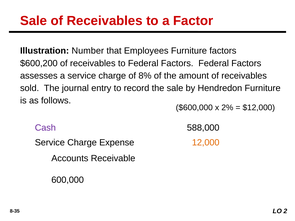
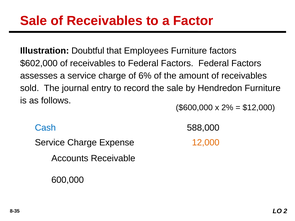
Number: Number -> Doubtful
$600,200: $600,200 -> $602,000
8%: 8% -> 6%
Cash colour: purple -> blue
